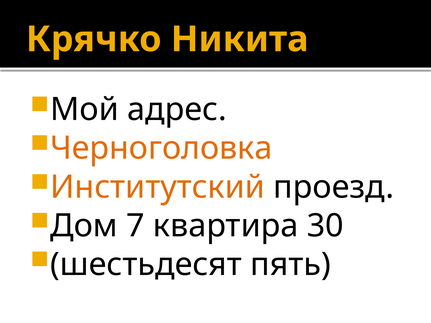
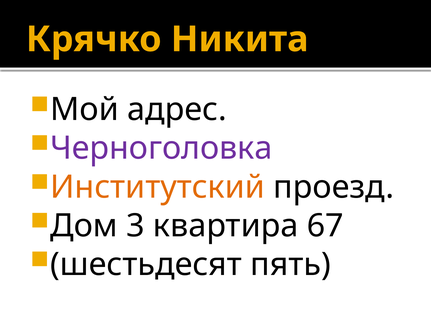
Черноголовка colour: orange -> purple
7: 7 -> 3
30: 30 -> 67
